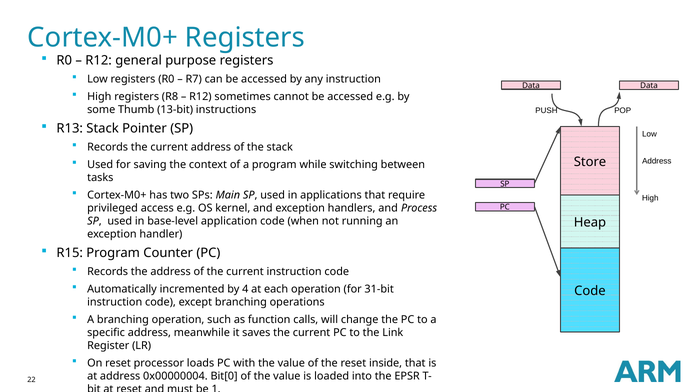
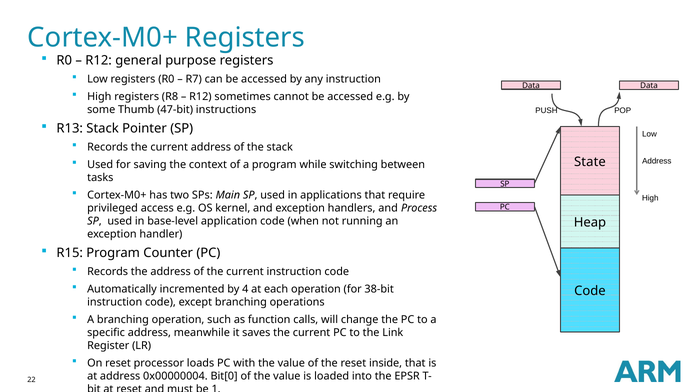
13-bit: 13-bit -> 47-bit
Store: Store -> State
31-bit: 31-bit -> 38-bit
